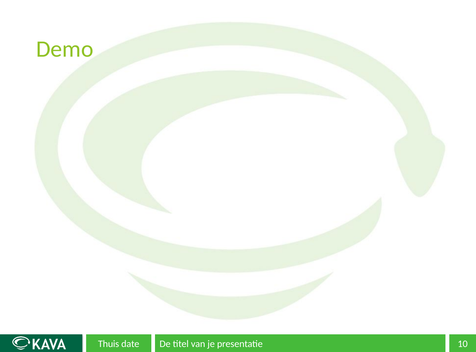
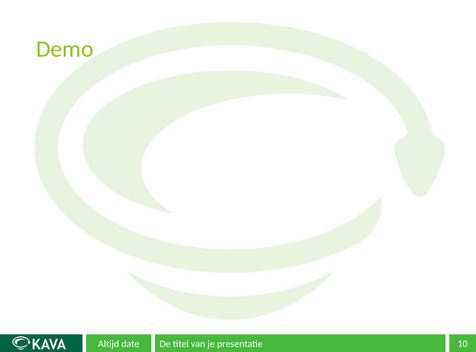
Thuis: Thuis -> Altijd
